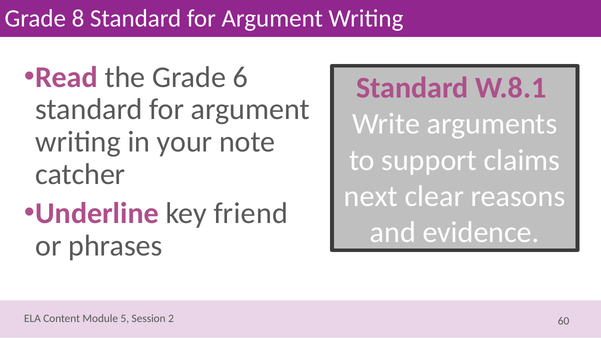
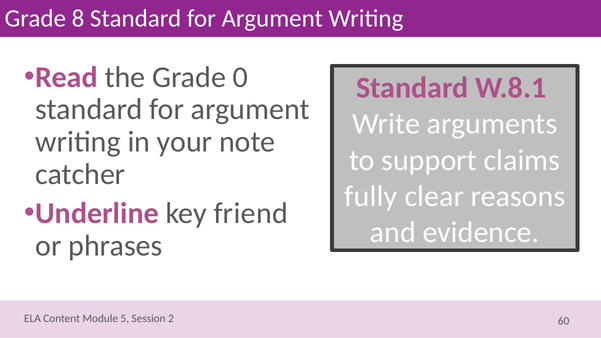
6: 6 -> 0
next: next -> fully
